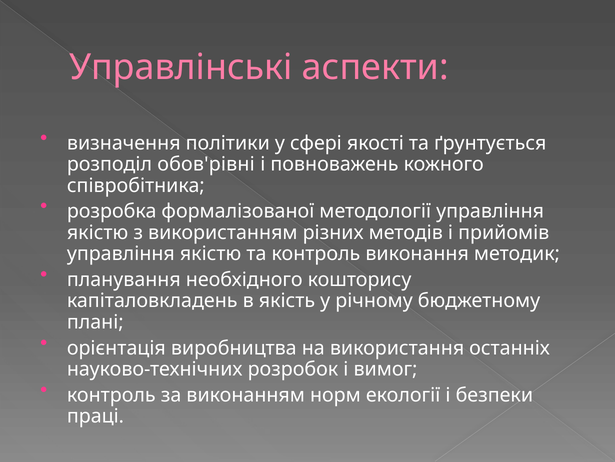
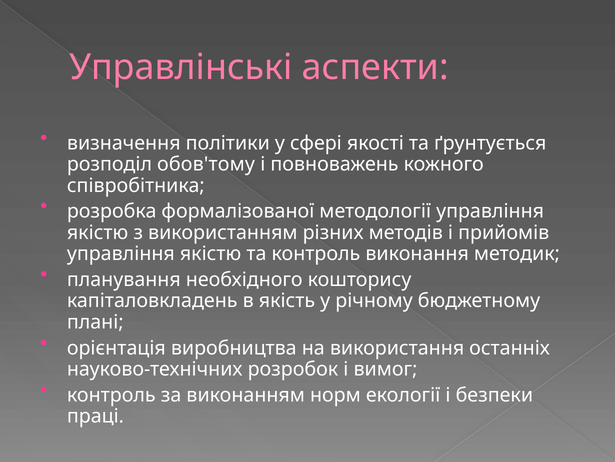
обов'рівні: обов'рівні -> обов'тому
